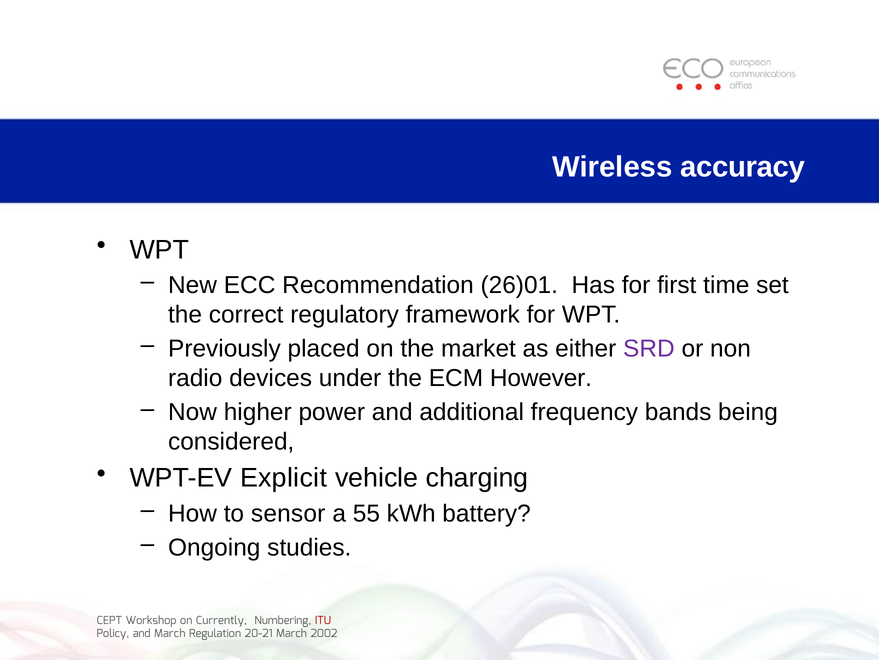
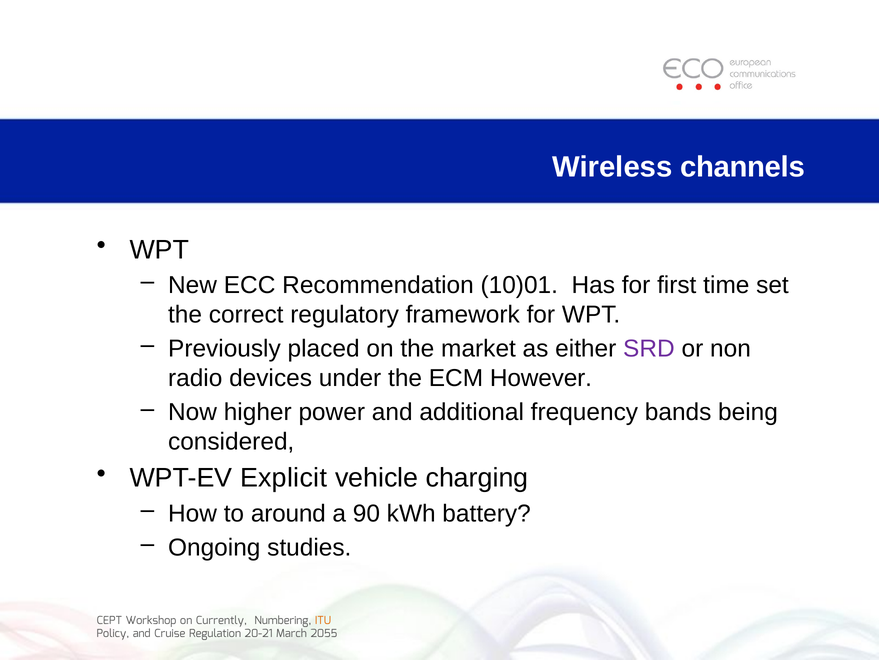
accuracy: accuracy -> channels
26)01: 26)01 -> 10)01
sensor: sensor -> around
55: 55 -> 90
ITU colour: red -> orange
and March: March -> Cruise
2002: 2002 -> 2055
